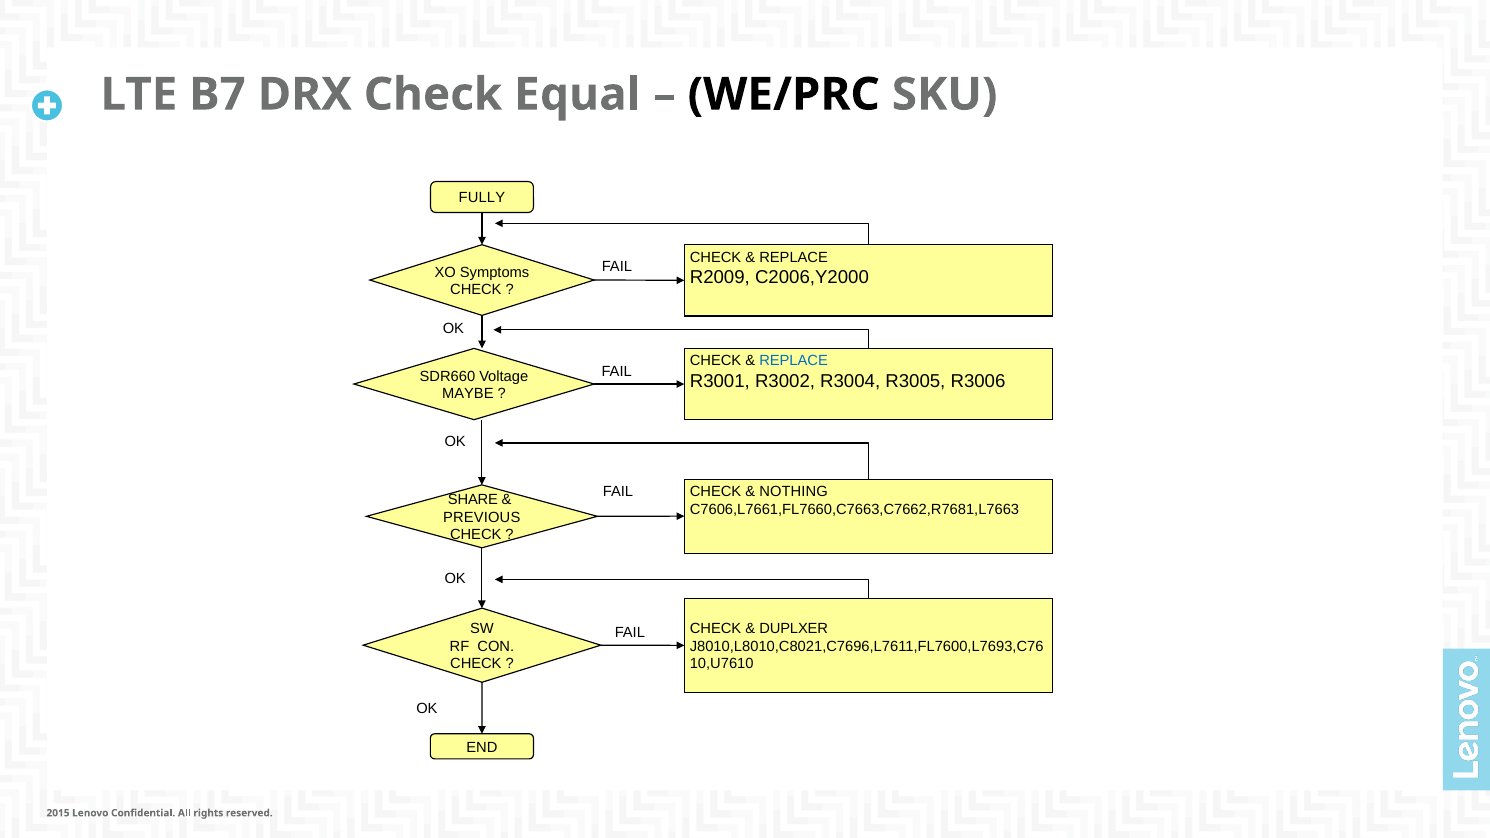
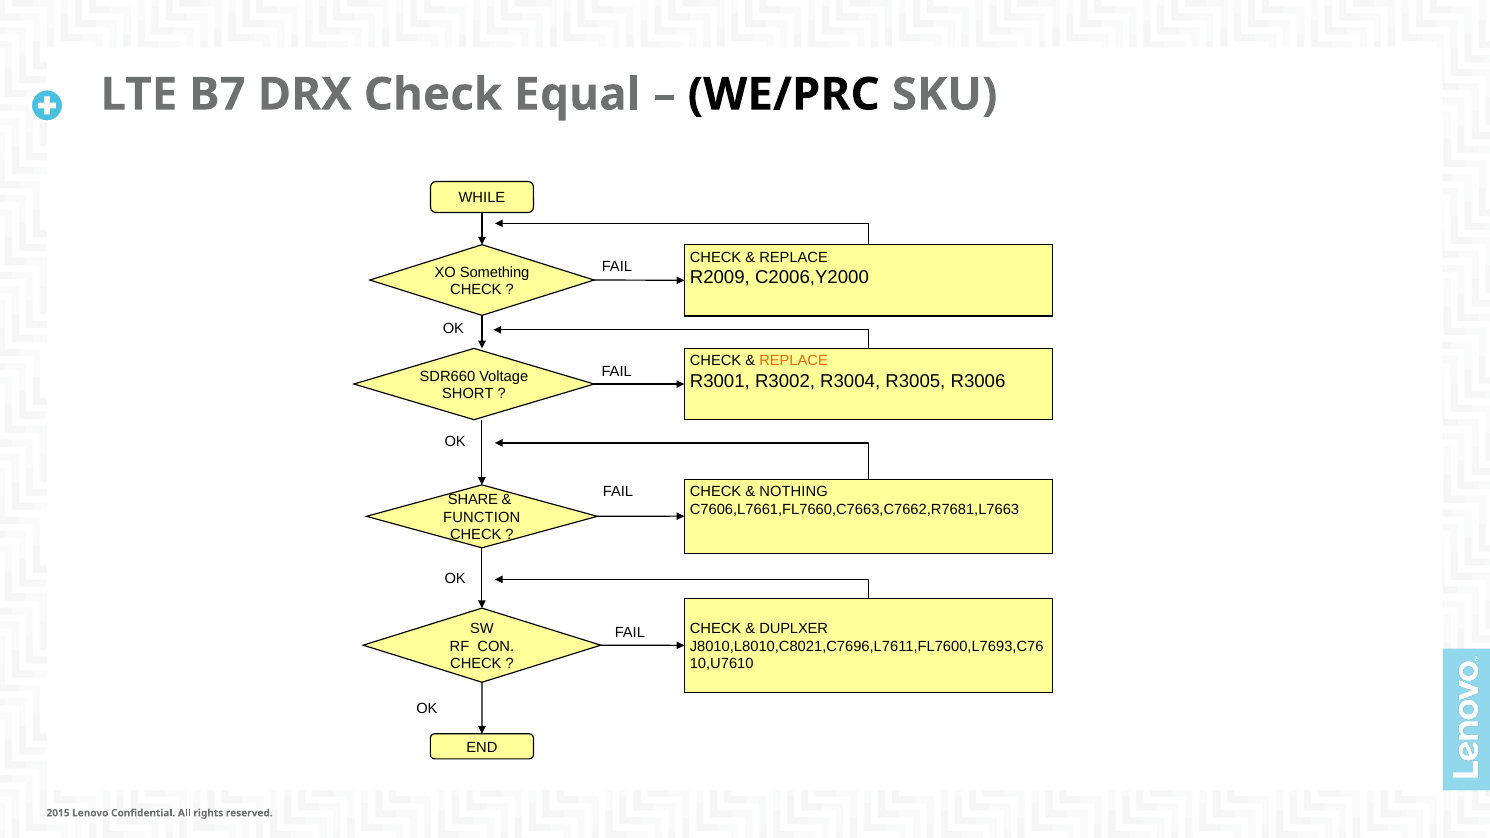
FULLY: FULLY -> WHILE
Symptoms: Symptoms -> Something
REPLACE at (794, 361) colour: blue -> orange
MAYBE: MAYBE -> SHORT
PREVIOUS: PREVIOUS -> FUNCTION
